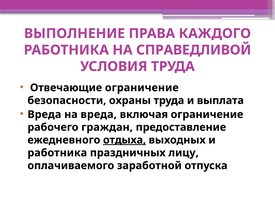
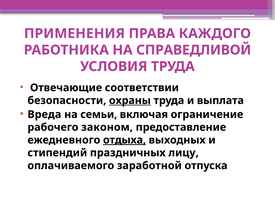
ВЫПОЛНЕНИЕ: ВЫПОЛНЕНИЕ -> ПРИМЕНЕНИЯ
Отвечающие ограничение: ограничение -> соответствии
охраны underline: none -> present
на вреда: вреда -> семьи
граждан: граждан -> законом
работника at (57, 153): работника -> стипендий
